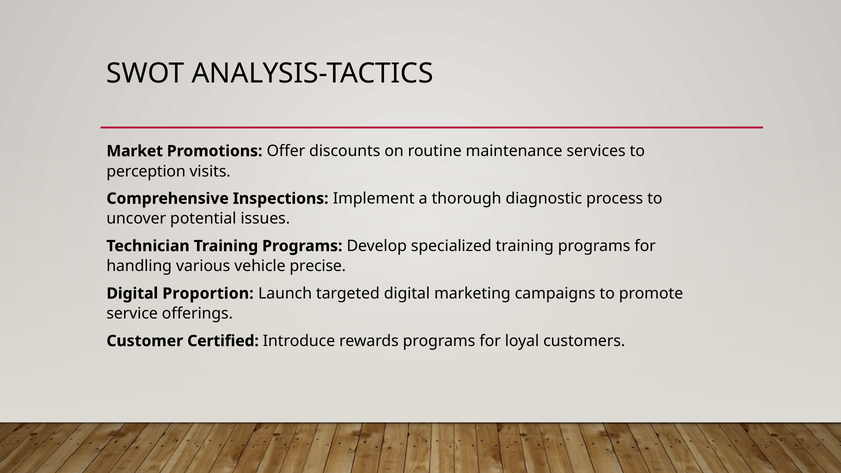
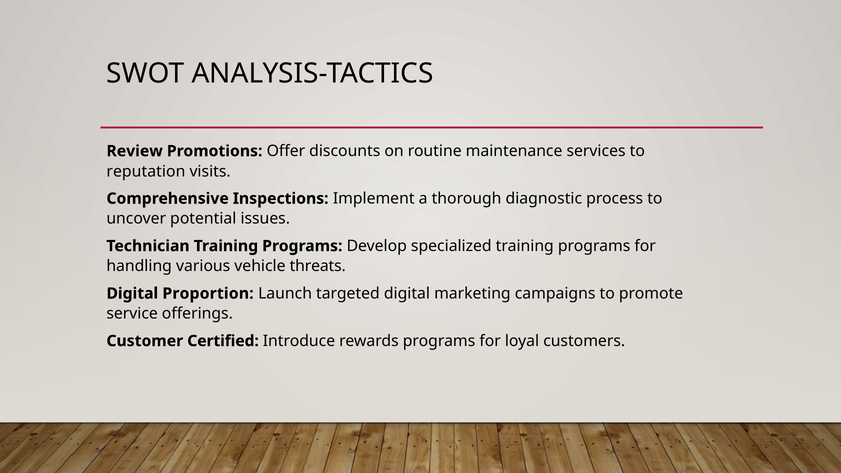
Market: Market -> Review
perception: perception -> reputation
precise: precise -> threats
